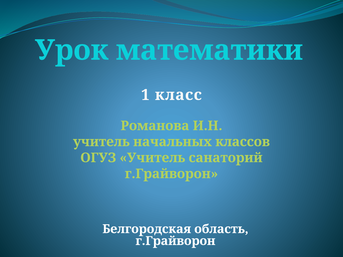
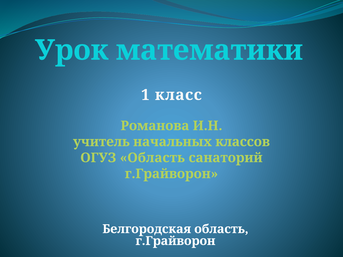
ОГУЗ Учитель: Учитель -> Область
